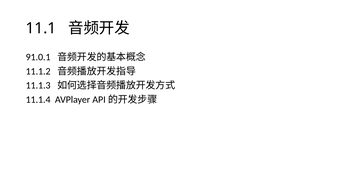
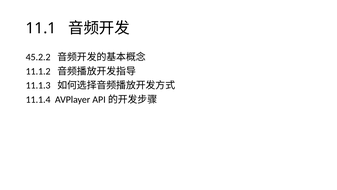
91.0.1: 91.0.1 -> 45.2.2
